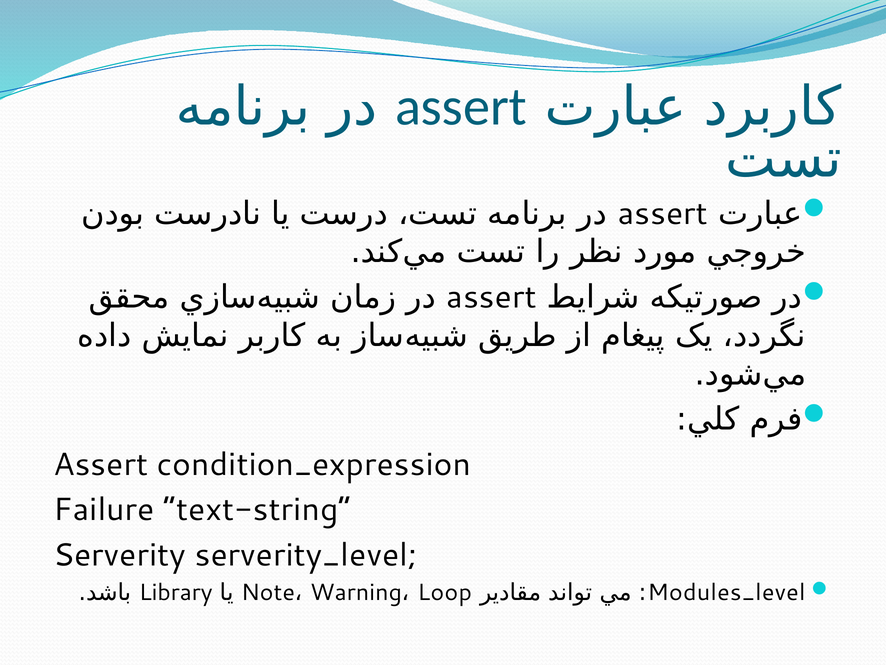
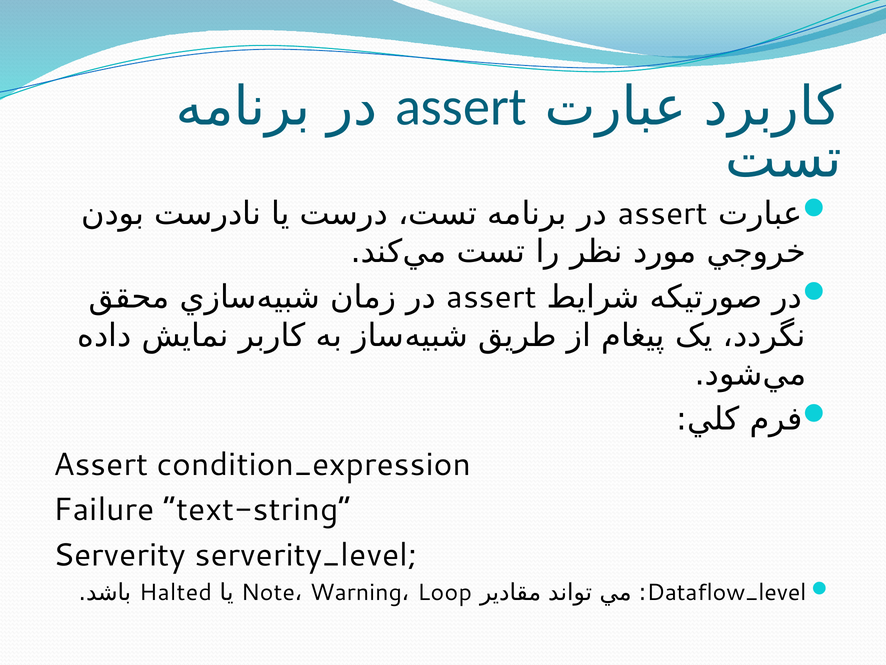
Library: Library -> Halted
Modules_level: Modules_level -> Dataflow_level
